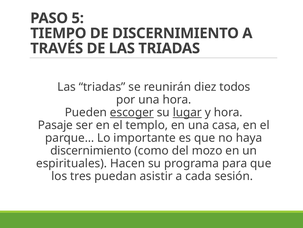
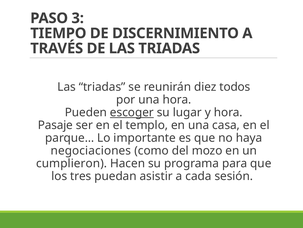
5: 5 -> 3
lugar underline: present -> none
discernimiento at (91, 150): discernimiento -> negociaciones
espirituales: espirituales -> cumplieron
